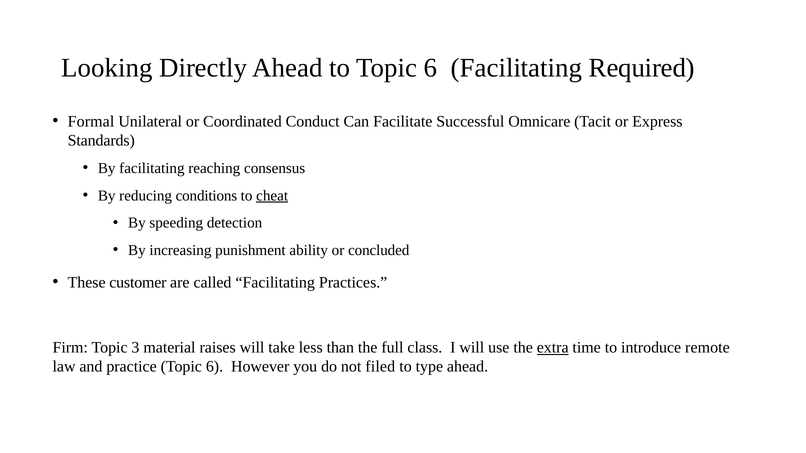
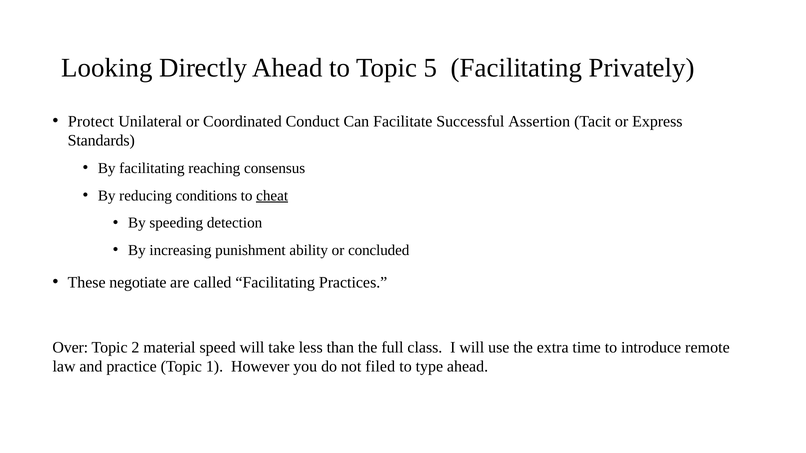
to Topic 6: 6 -> 5
Required: Required -> Privately
Formal: Formal -> Protect
Omnicare: Omnicare -> Assertion
customer: customer -> negotiate
Firm: Firm -> Over
3: 3 -> 2
raises: raises -> speed
extra underline: present -> none
practice Topic 6: 6 -> 1
